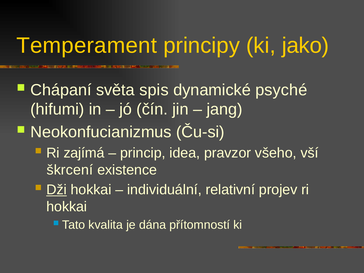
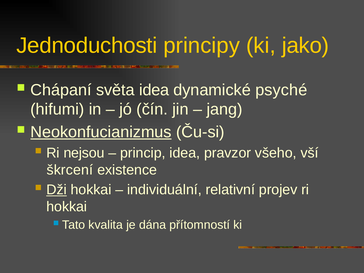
Temperament: Temperament -> Jednoduchosti
světa spis: spis -> idea
Neokonfucianizmus underline: none -> present
zajímá: zajímá -> nejsou
